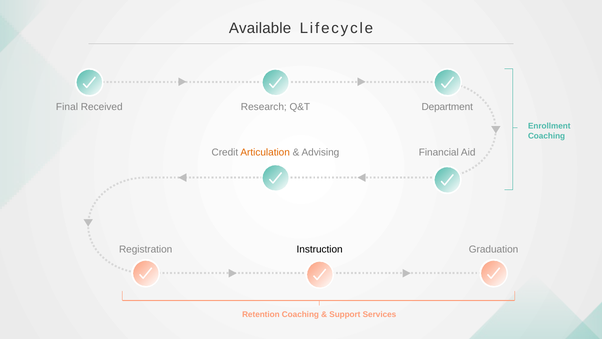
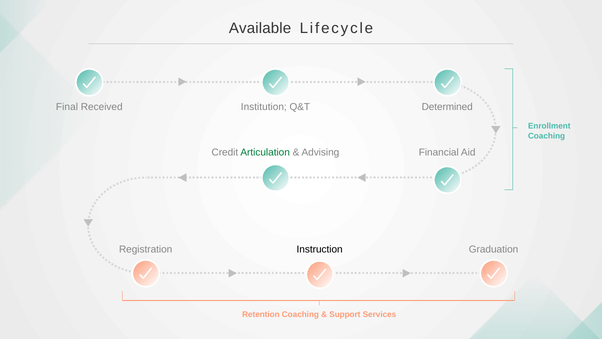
Research: Research -> Institution
Department: Department -> Determined
Articulation colour: orange -> green
